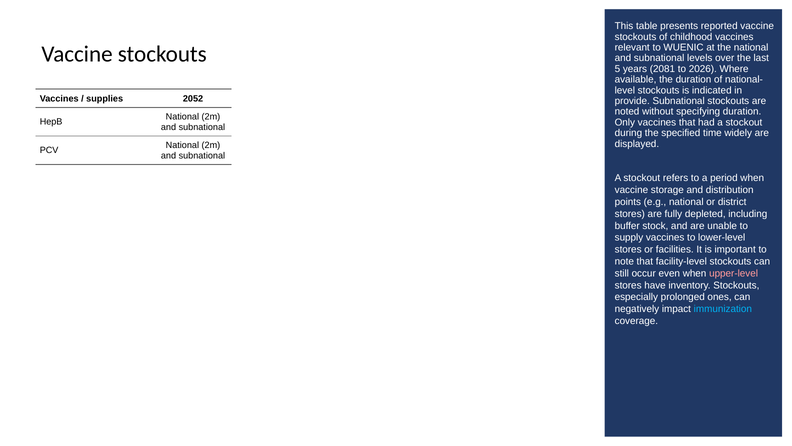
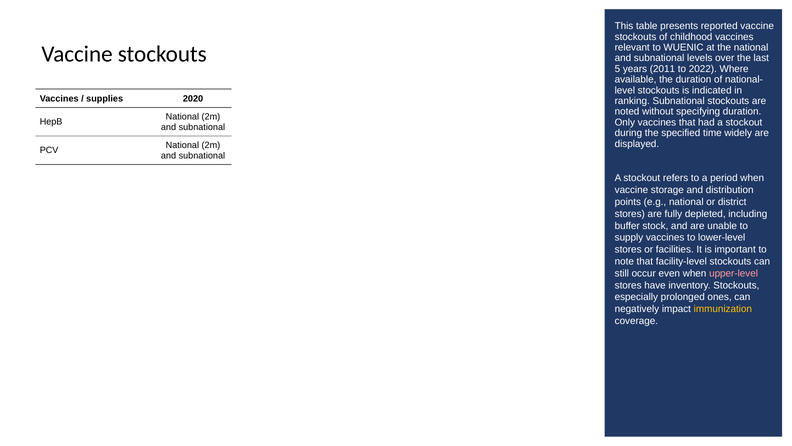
2081: 2081 -> 2011
2026: 2026 -> 2022
2052: 2052 -> 2020
provide: provide -> ranking
immunization colour: light blue -> yellow
